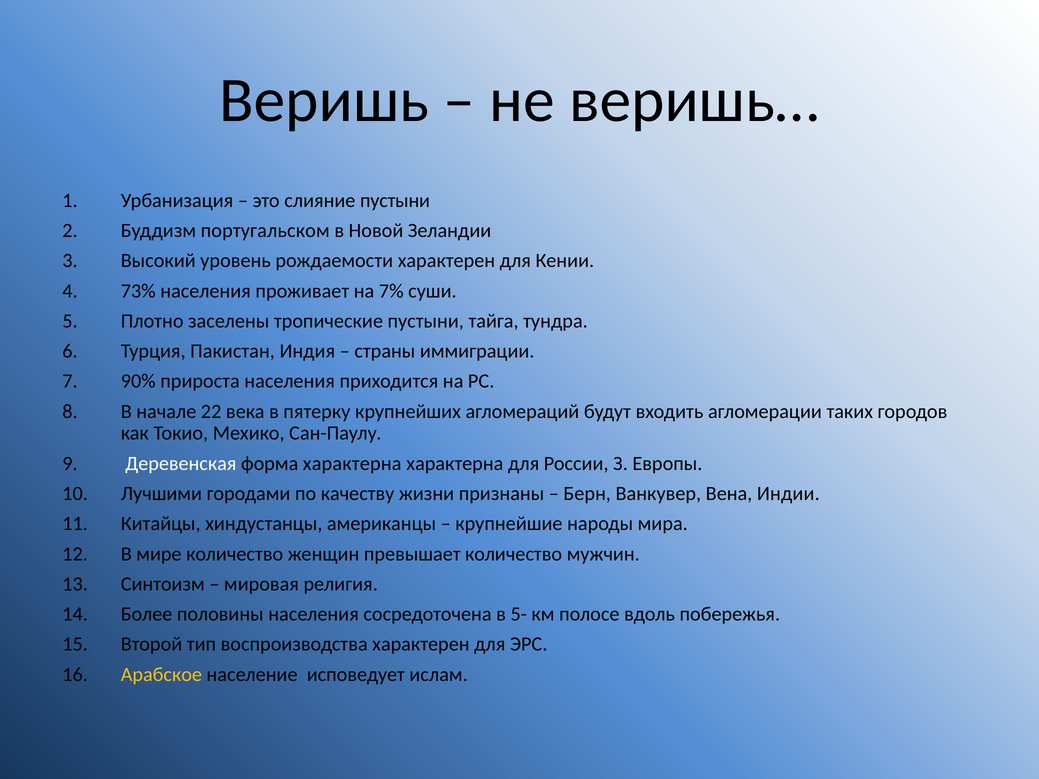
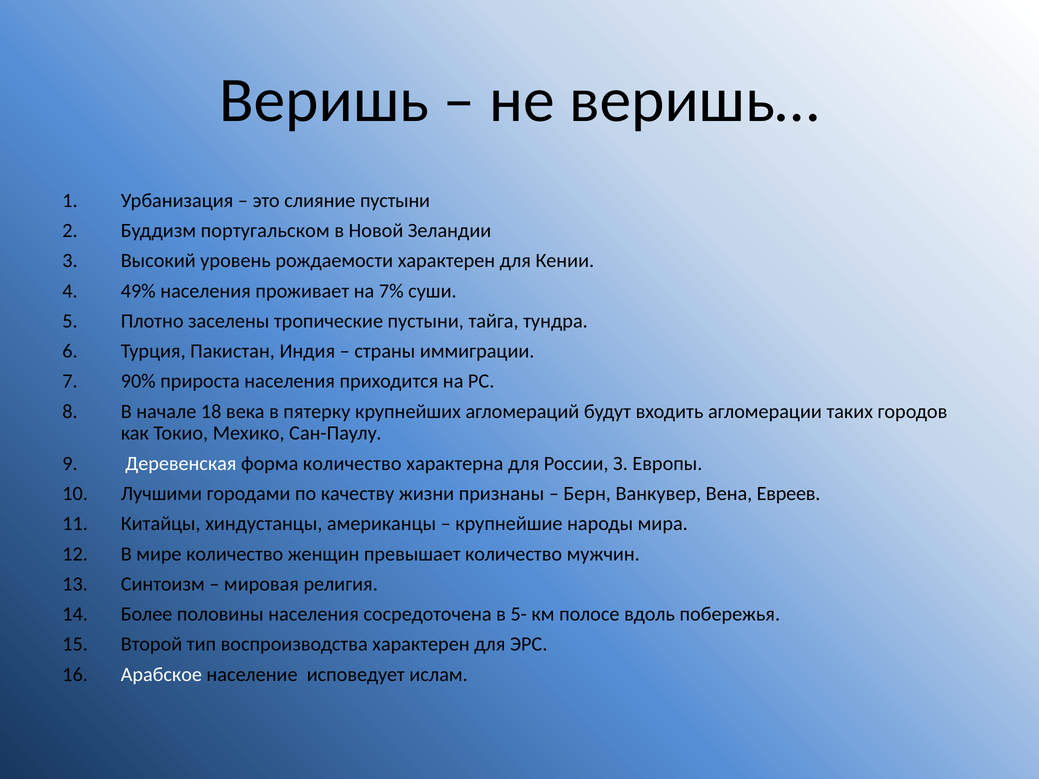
73%: 73% -> 49%
22: 22 -> 18
форма характерна: характерна -> количество
Индии: Индии -> Евреев
Арабское colour: yellow -> white
